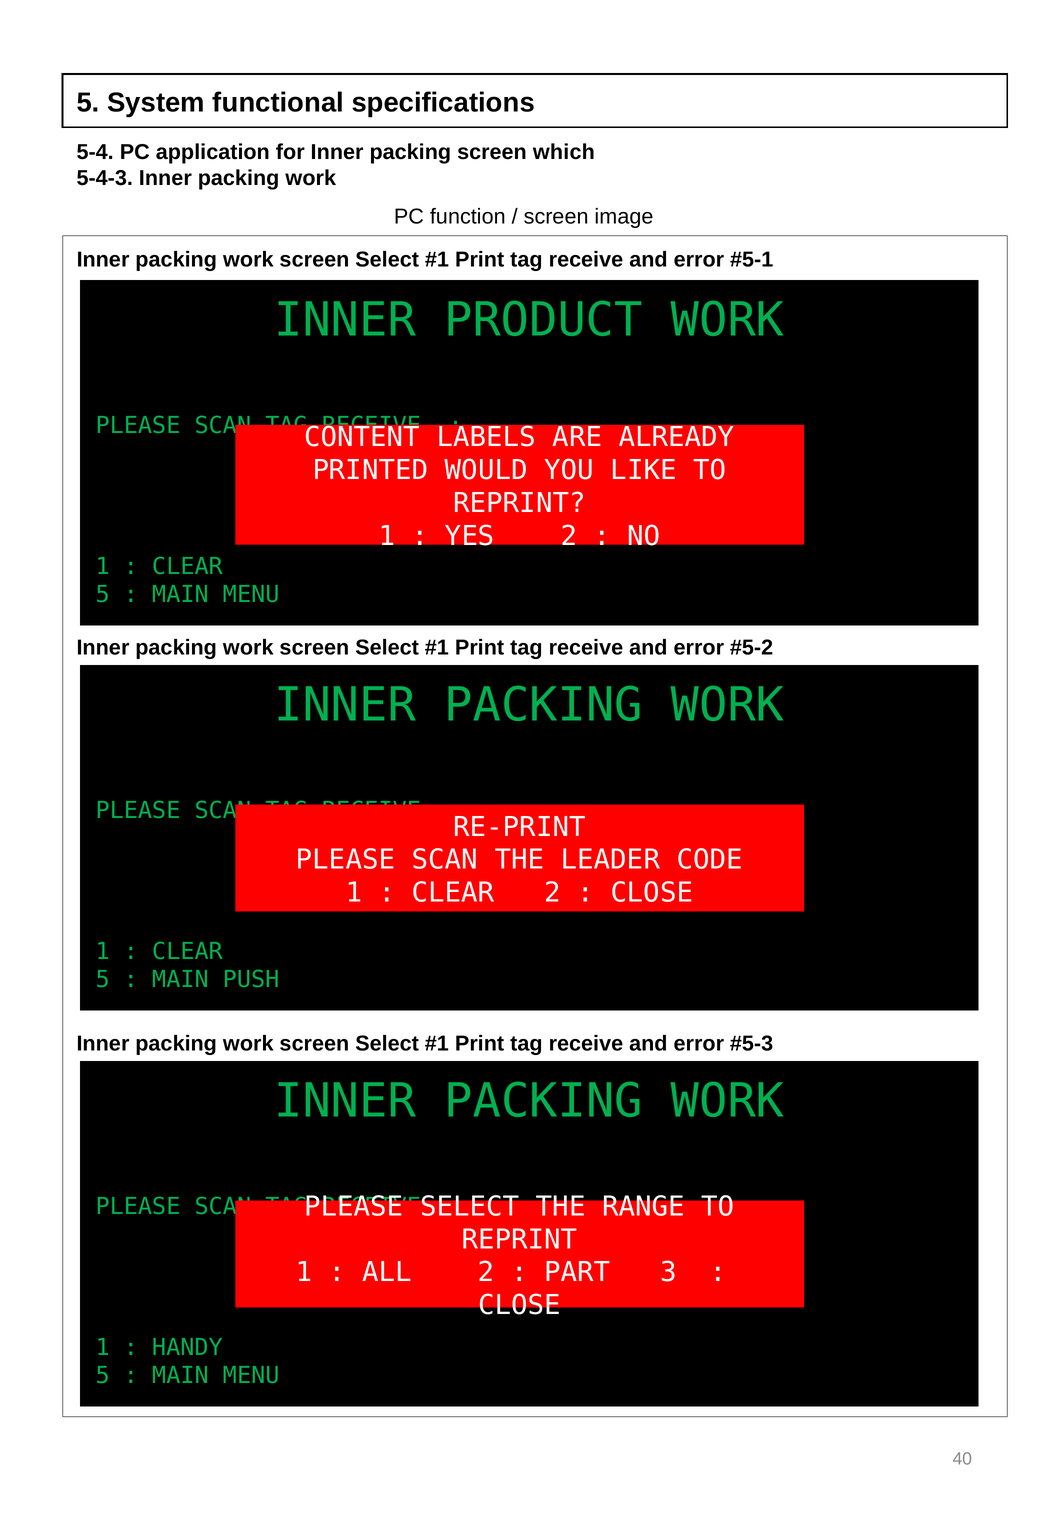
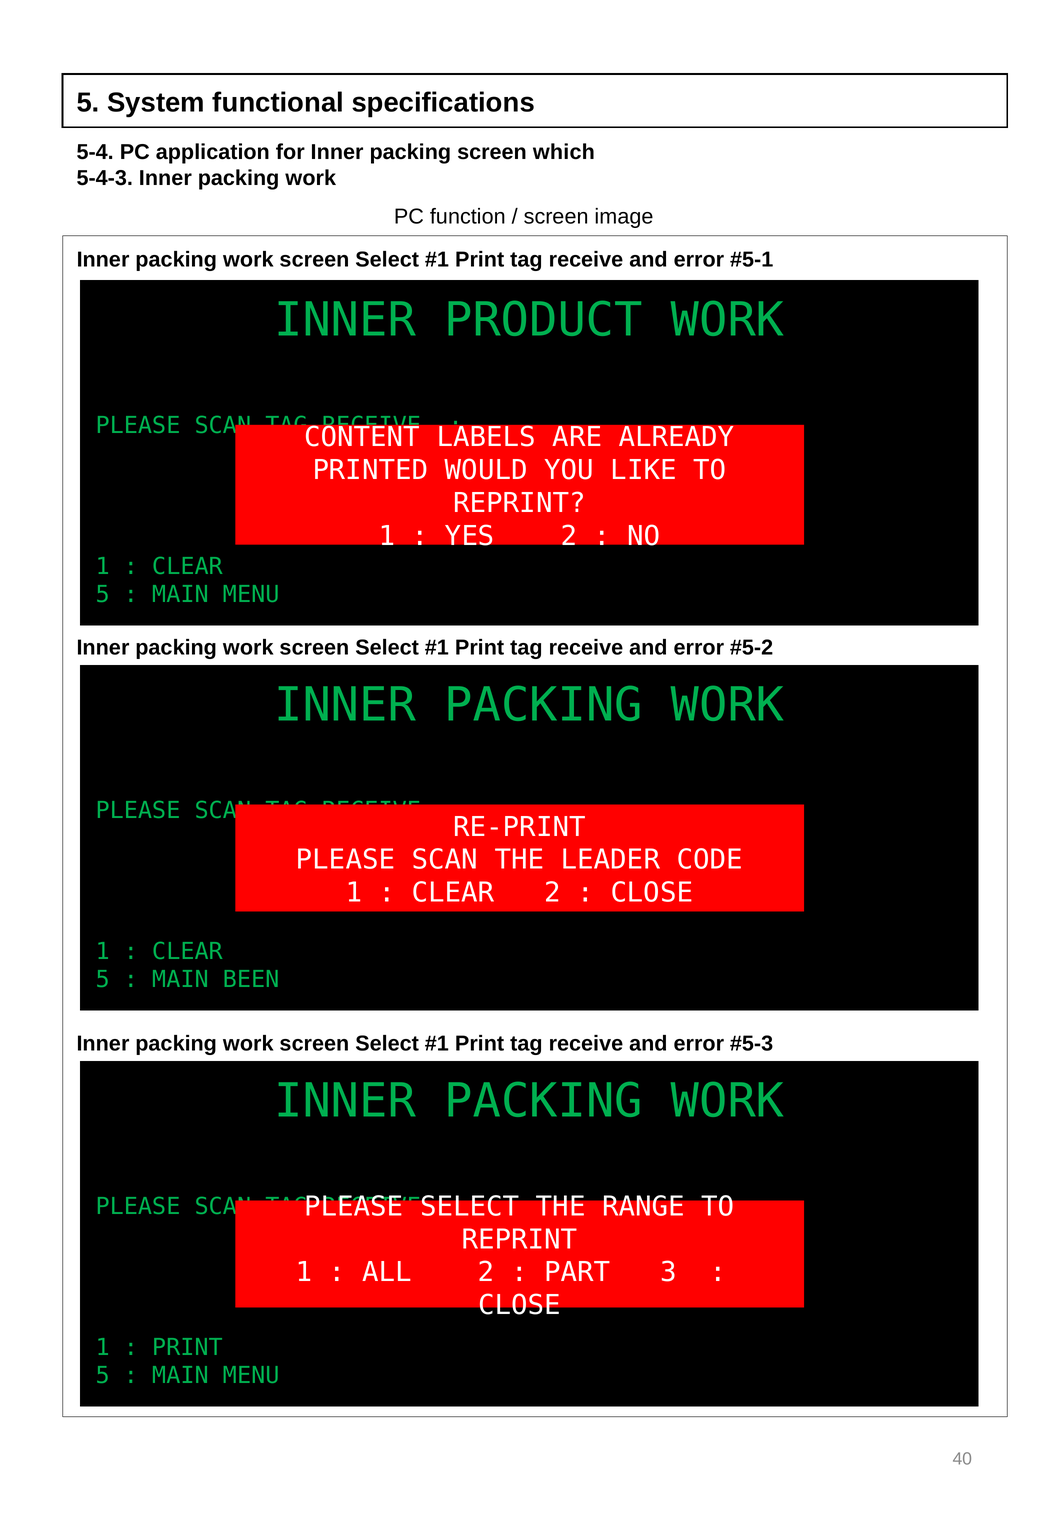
PUSH: PUSH -> BEEN
HANDY at (187, 1348): HANDY -> PRINT
